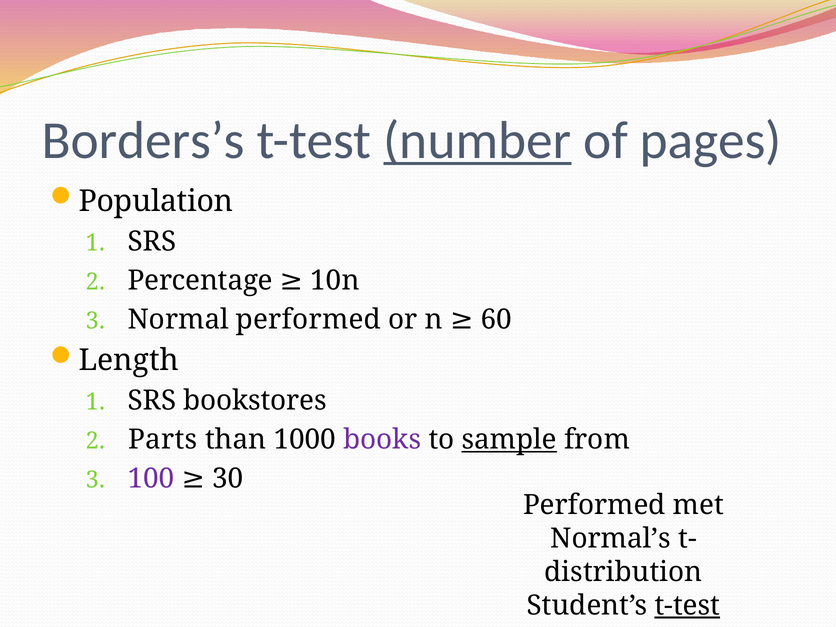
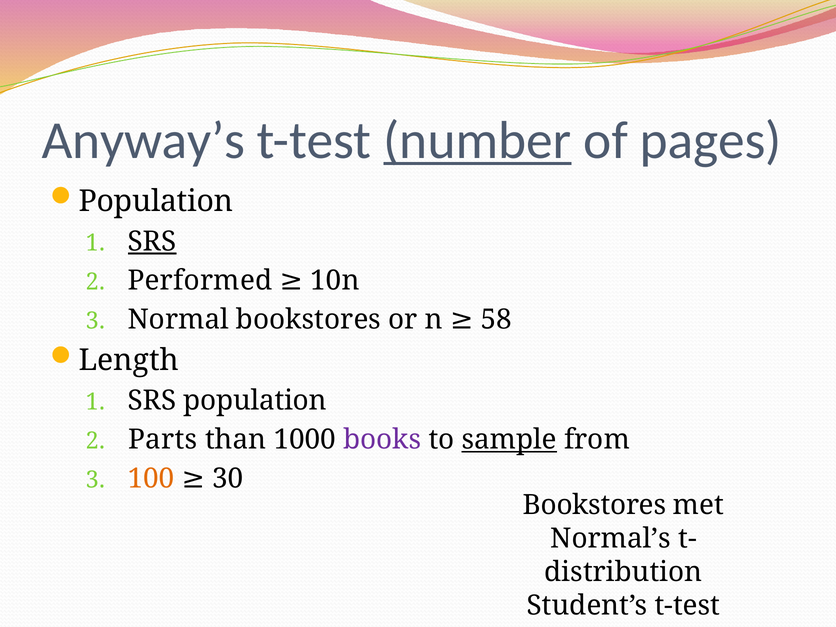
Borders’s: Borders’s -> Anyway’s
SRS at (152, 242) underline: none -> present
Percentage: Percentage -> Performed
Normal performed: performed -> bookstores
60: 60 -> 58
SRS bookstores: bookstores -> population
100 colour: purple -> orange
Performed at (594, 505): Performed -> Bookstores
t-test at (687, 605) underline: present -> none
